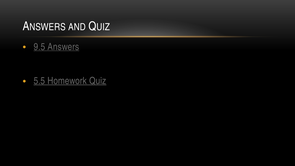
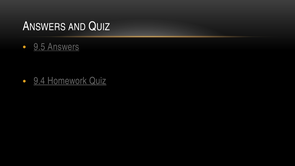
5.5: 5.5 -> 9.4
